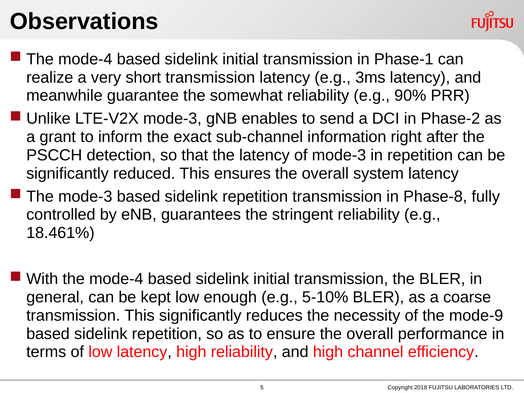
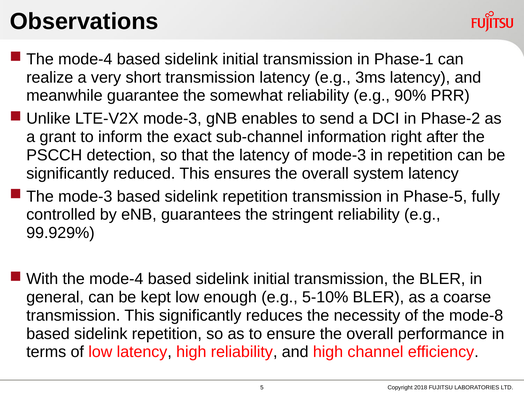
Phase-8: Phase-8 -> Phase-5
18.461%: 18.461% -> 99.929%
mode-9: mode-9 -> mode-8
